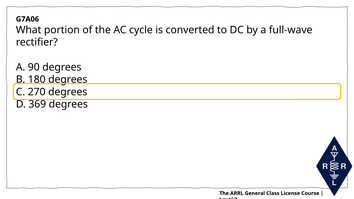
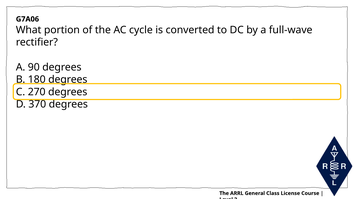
369: 369 -> 370
